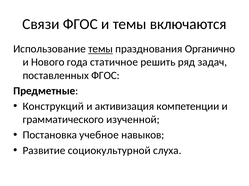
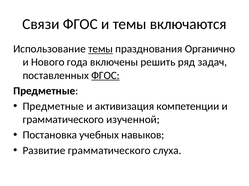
статичное: статичное -> включены
ФГОС at (105, 76) underline: none -> present
Конструкций at (53, 107): Конструкций -> Предметные
учебное: учебное -> учебных
Развитие социокультурной: социокультурной -> грамматического
